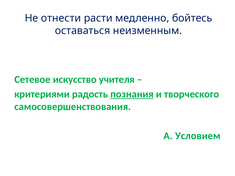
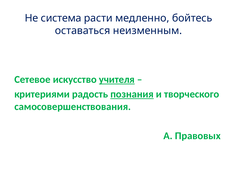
отнести: отнести -> система
учителя underline: none -> present
Условием: Условием -> Правовых
